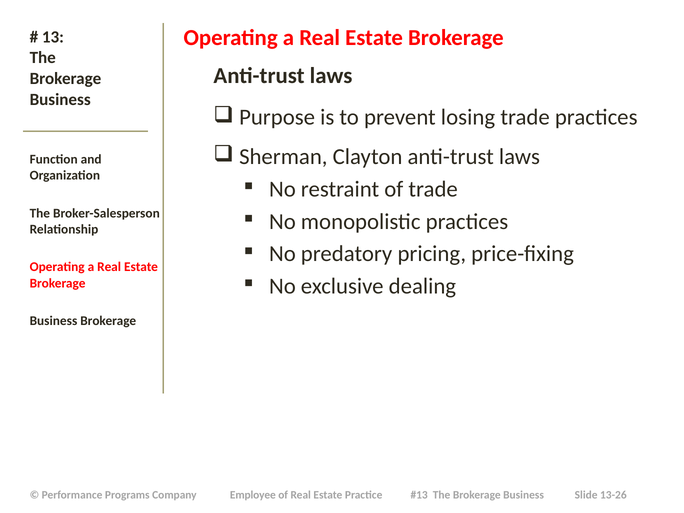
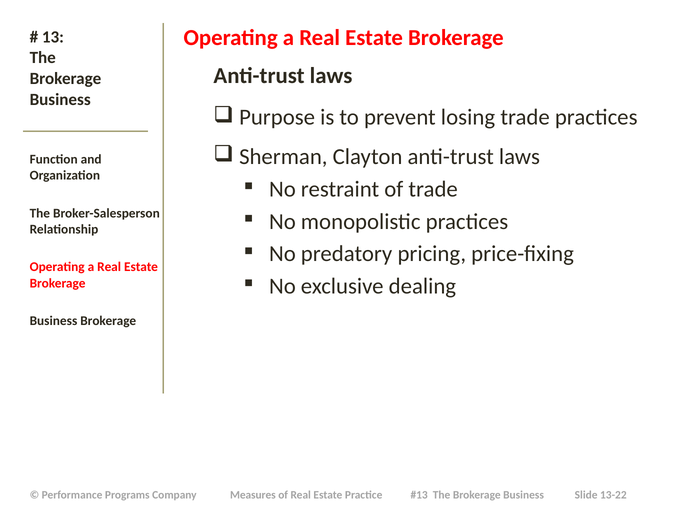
Employee: Employee -> Measures
13-26: 13-26 -> 13-22
